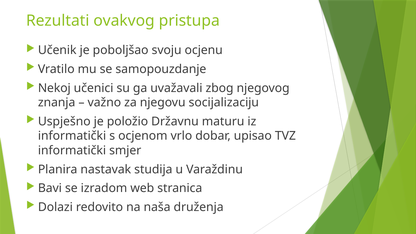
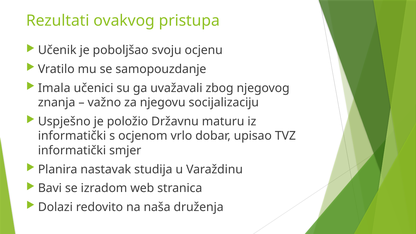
Nekoj: Nekoj -> Imala
